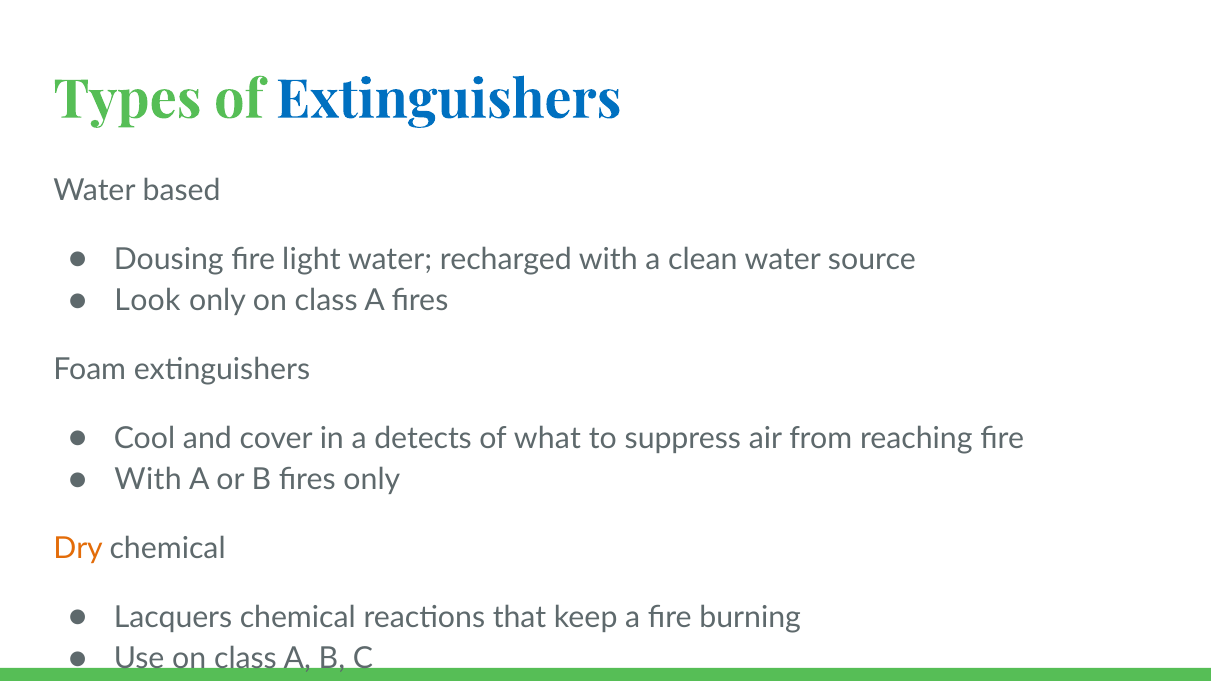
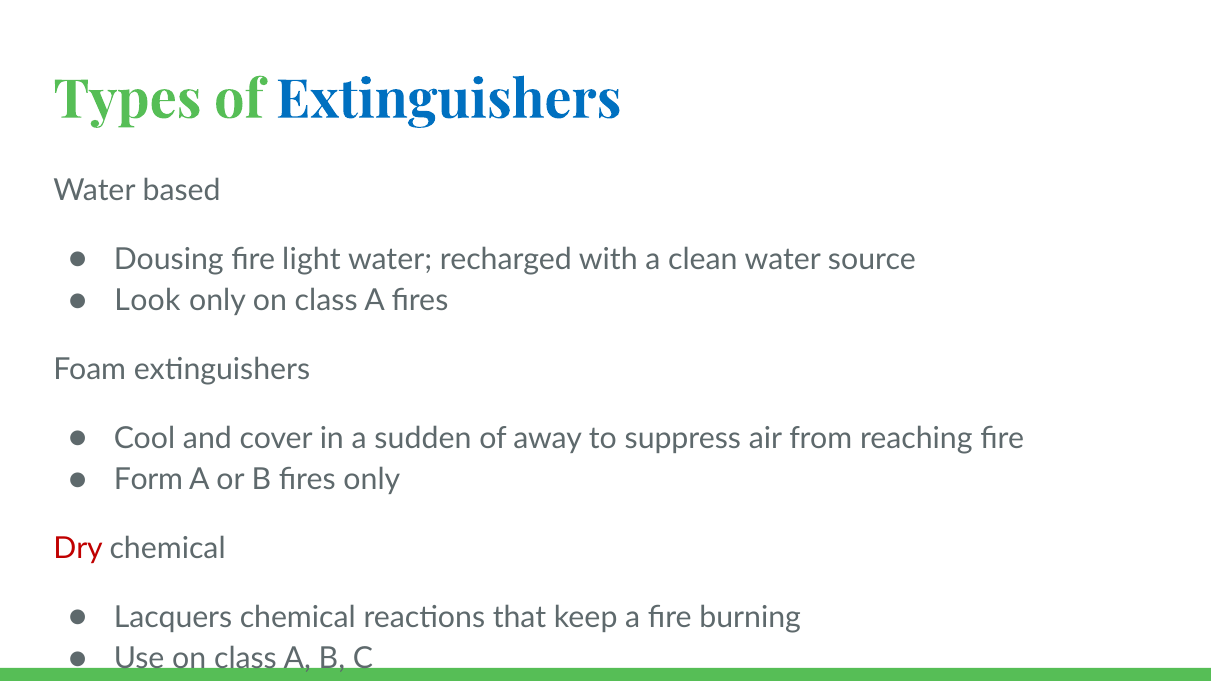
detects: detects -> sudden
what: what -> away
With at (148, 480): With -> Form
Dry colour: orange -> red
